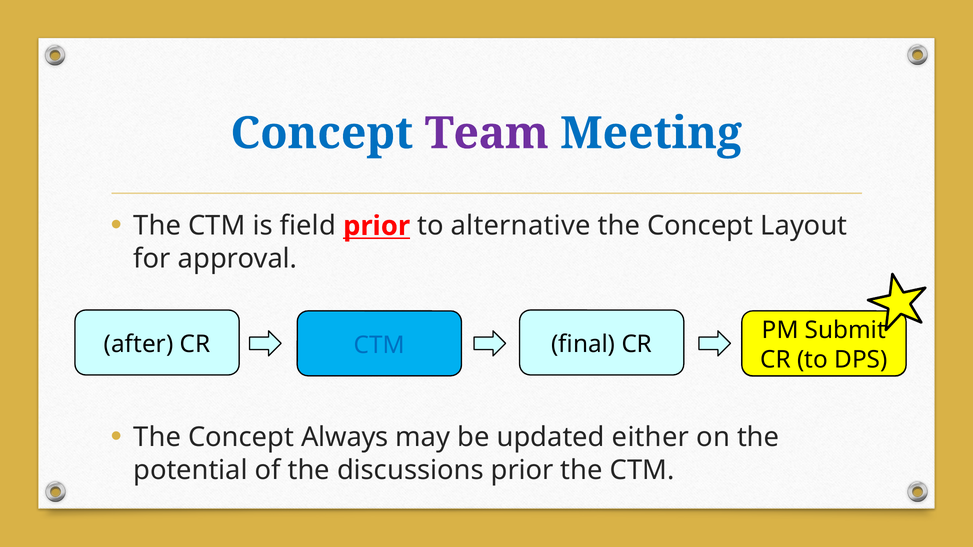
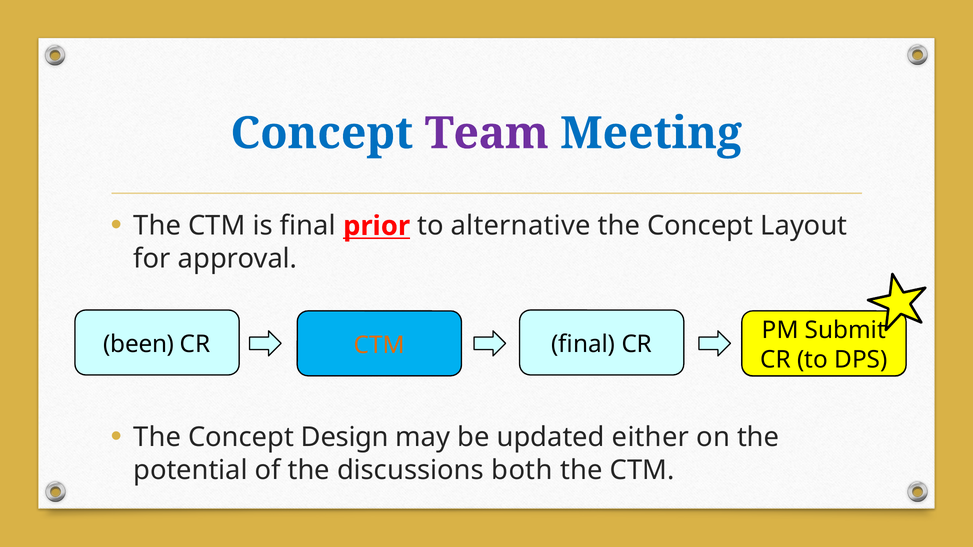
is field: field -> final
after: after -> been
CTM at (379, 345) colour: blue -> orange
Always: Always -> Design
discussions prior: prior -> both
